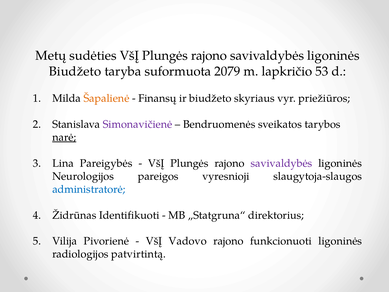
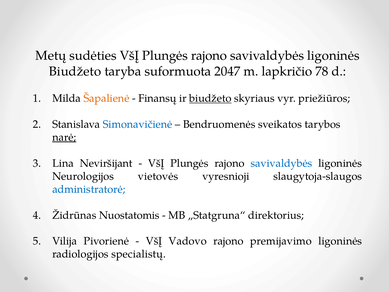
2079: 2079 -> 2047
53: 53 -> 78
biudžeto at (210, 98) underline: none -> present
Simonavičienė colour: purple -> blue
Pareigybės: Pareigybės -> Neviršijant
savivaldybės at (281, 163) colour: purple -> blue
pareigos: pareigos -> vietovės
Identifikuoti: Identifikuoti -> Nuostatomis
funkcionuoti: funkcionuoti -> premijavimo
patvirtintą: patvirtintą -> specialistų
